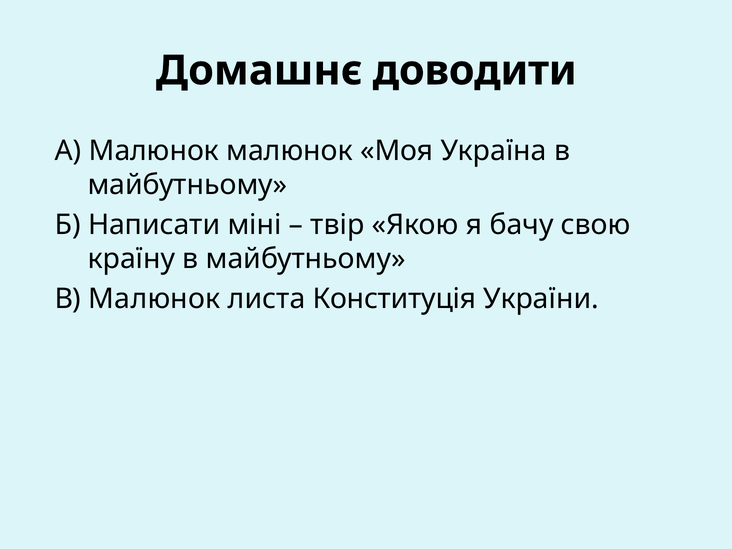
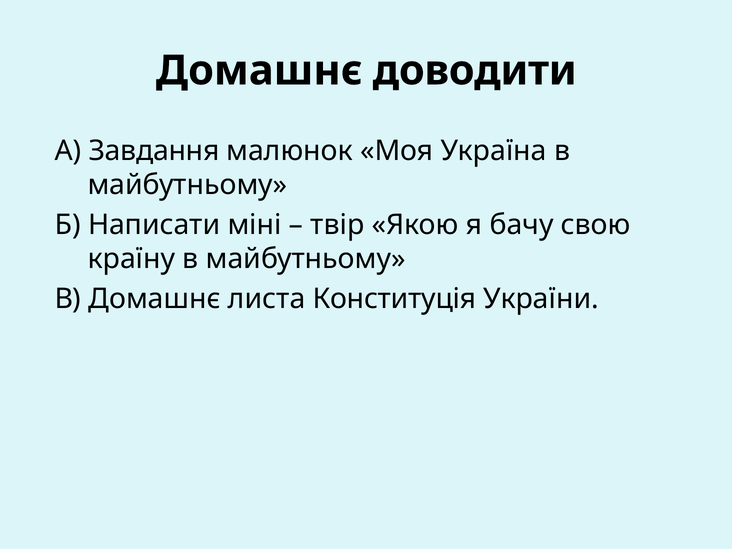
А Малюнок: Малюнок -> Завдання
В Малюнок: Малюнок -> Домашнє
